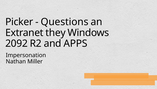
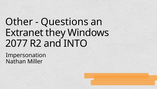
Picker: Picker -> Other
2092: 2092 -> 2077
APPS: APPS -> INTO
